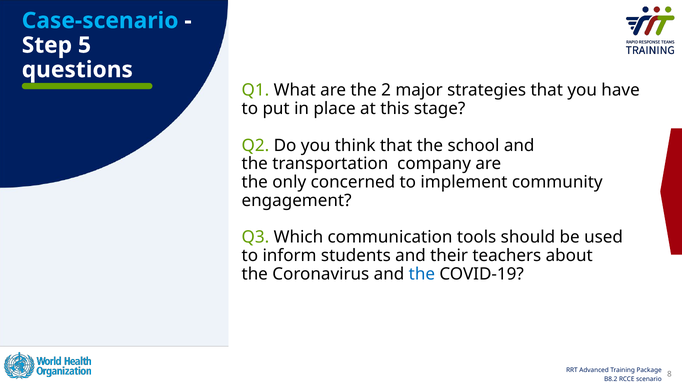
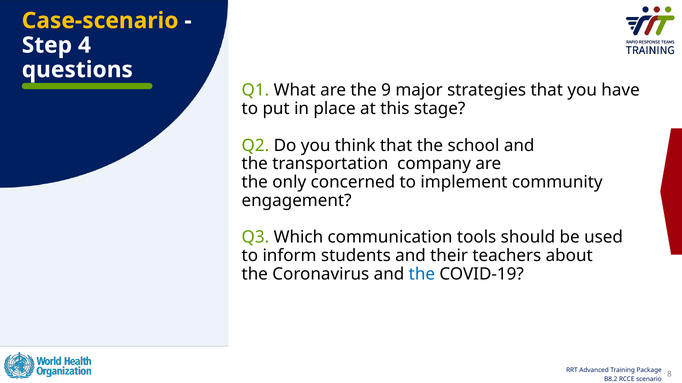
Case-scenario colour: light blue -> yellow
5: 5 -> 4
2: 2 -> 9
